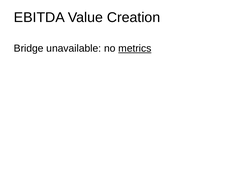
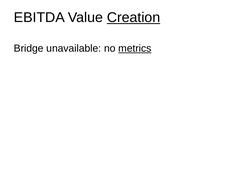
Creation underline: none -> present
